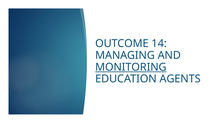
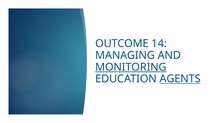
AGENTS underline: none -> present
